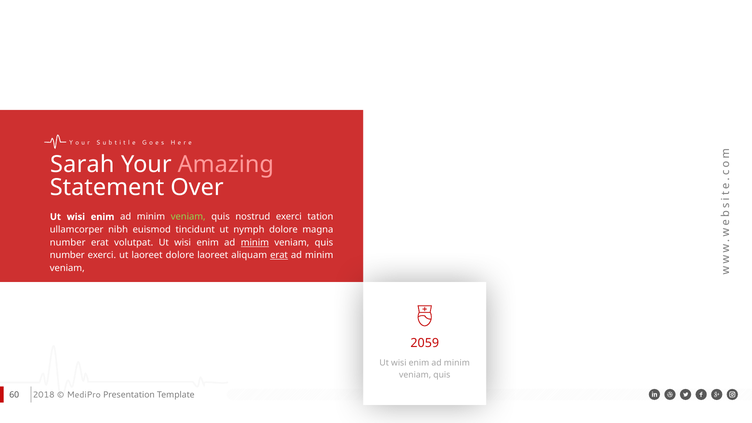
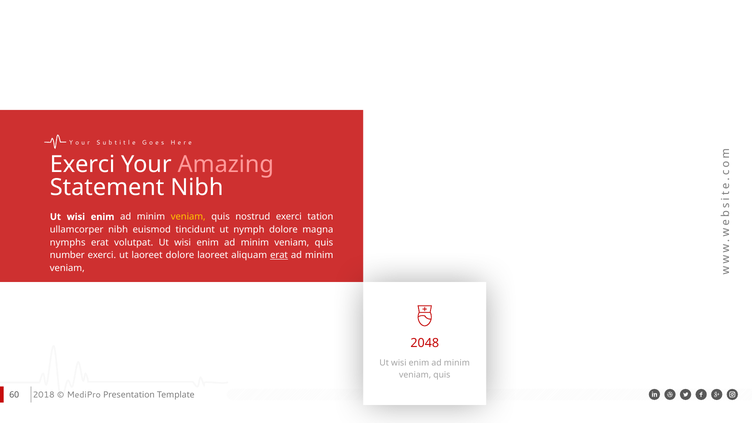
Sarah at (82, 165): Sarah -> Exerci
Statement Over: Over -> Nibh
veniam at (188, 217) colour: light green -> yellow
number at (68, 243): number -> nymphs
minim at (255, 243) underline: present -> none
2059: 2059 -> 2048
